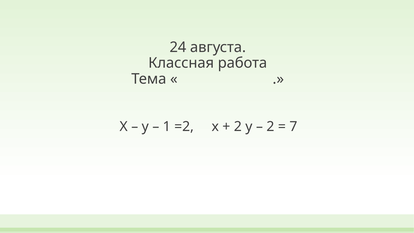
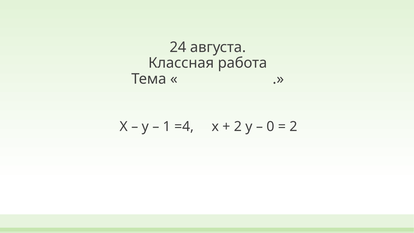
=2: =2 -> =4
2 at (270, 127): 2 -> 0
7 at (293, 127): 7 -> 2
